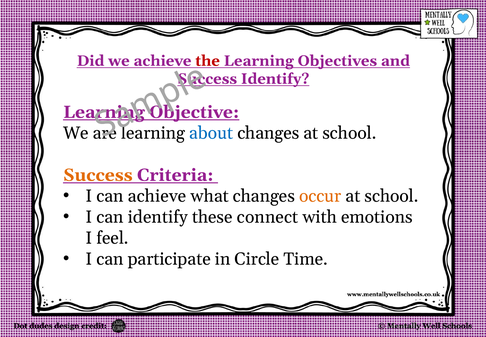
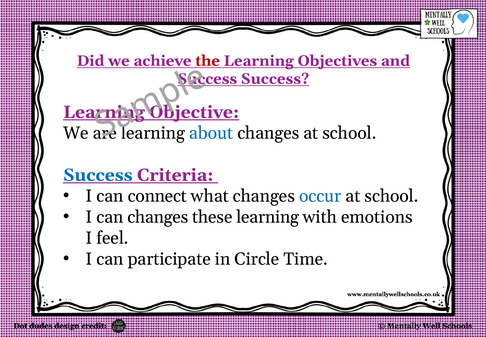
Identify at (275, 79): Identify -> Success
Success at (98, 175) colour: orange -> blue
can achieve: achieve -> connect
occur colour: orange -> blue
can identify: identify -> changes
these connect: connect -> learning
